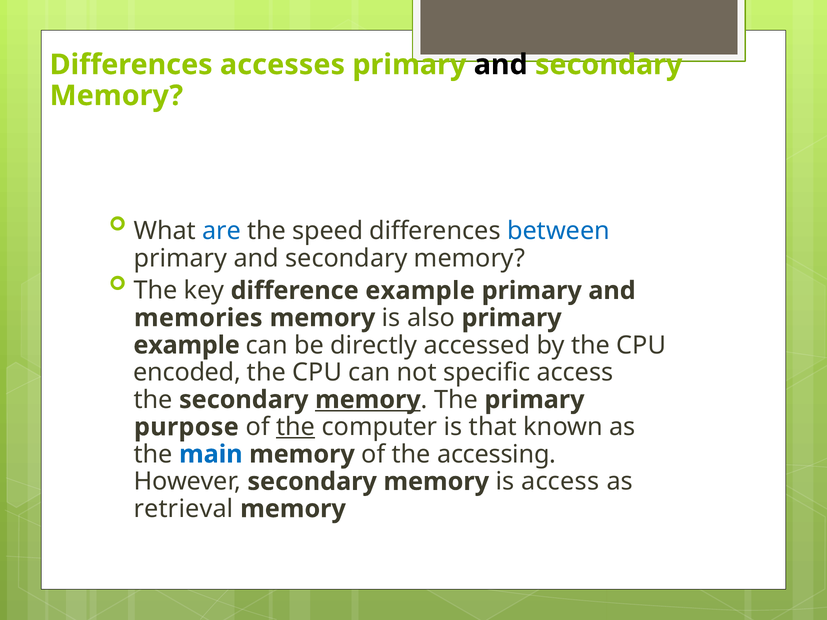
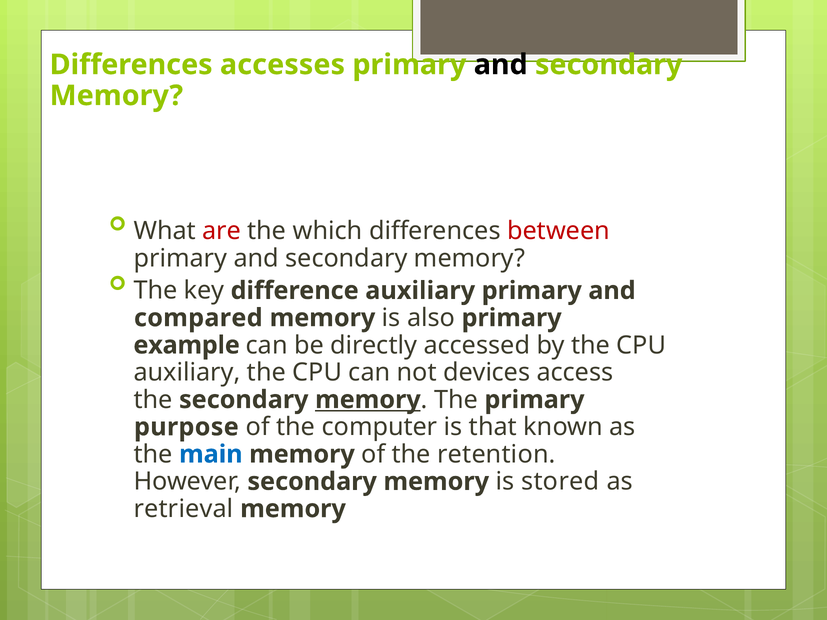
are colour: blue -> red
speed: speed -> which
between colour: blue -> red
difference example: example -> auxiliary
memories: memories -> compared
encoded at (187, 373): encoded -> auxiliary
specific: specific -> devices
the at (296, 427) underline: present -> none
accessing: accessing -> retention
is access: access -> stored
